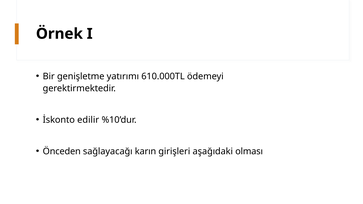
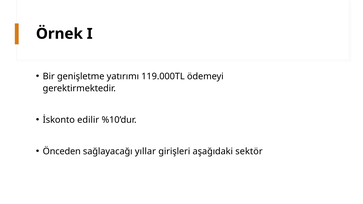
610.000TL: 610.000TL -> 119.000TL
karın: karın -> yıllar
olması: olması -> sektör
